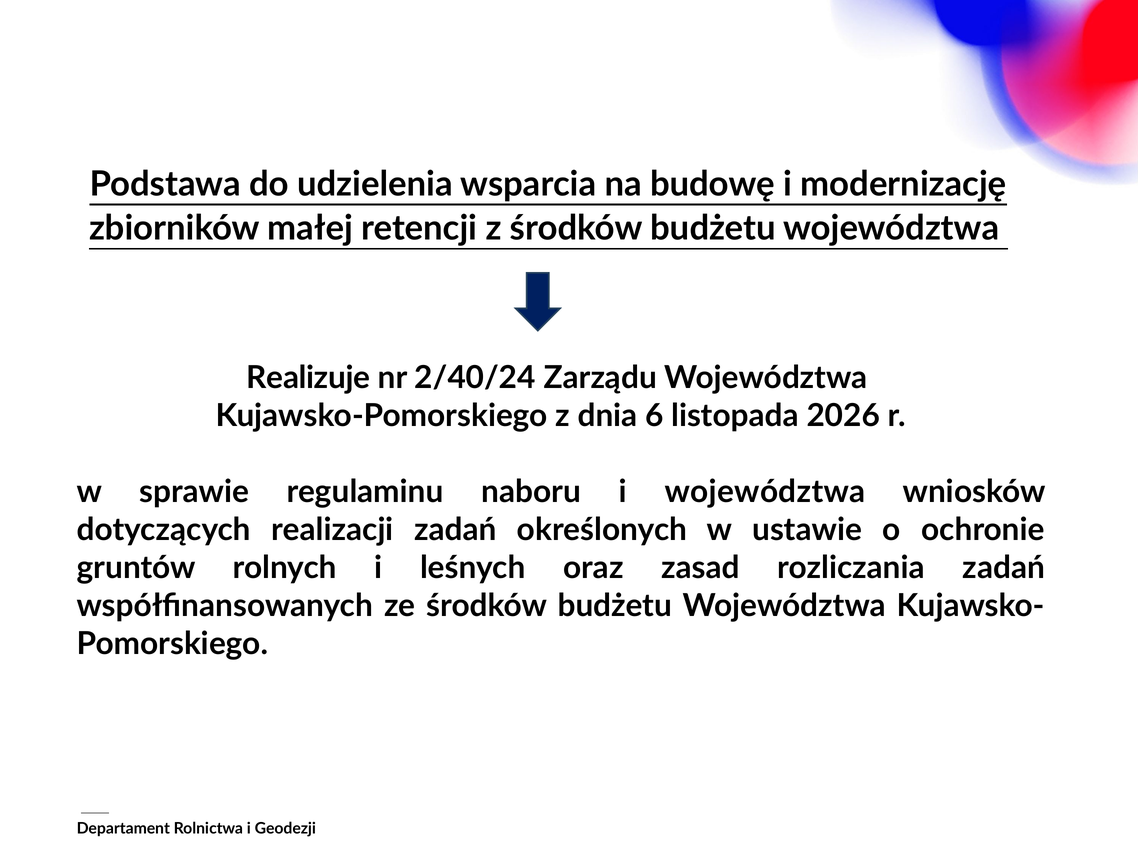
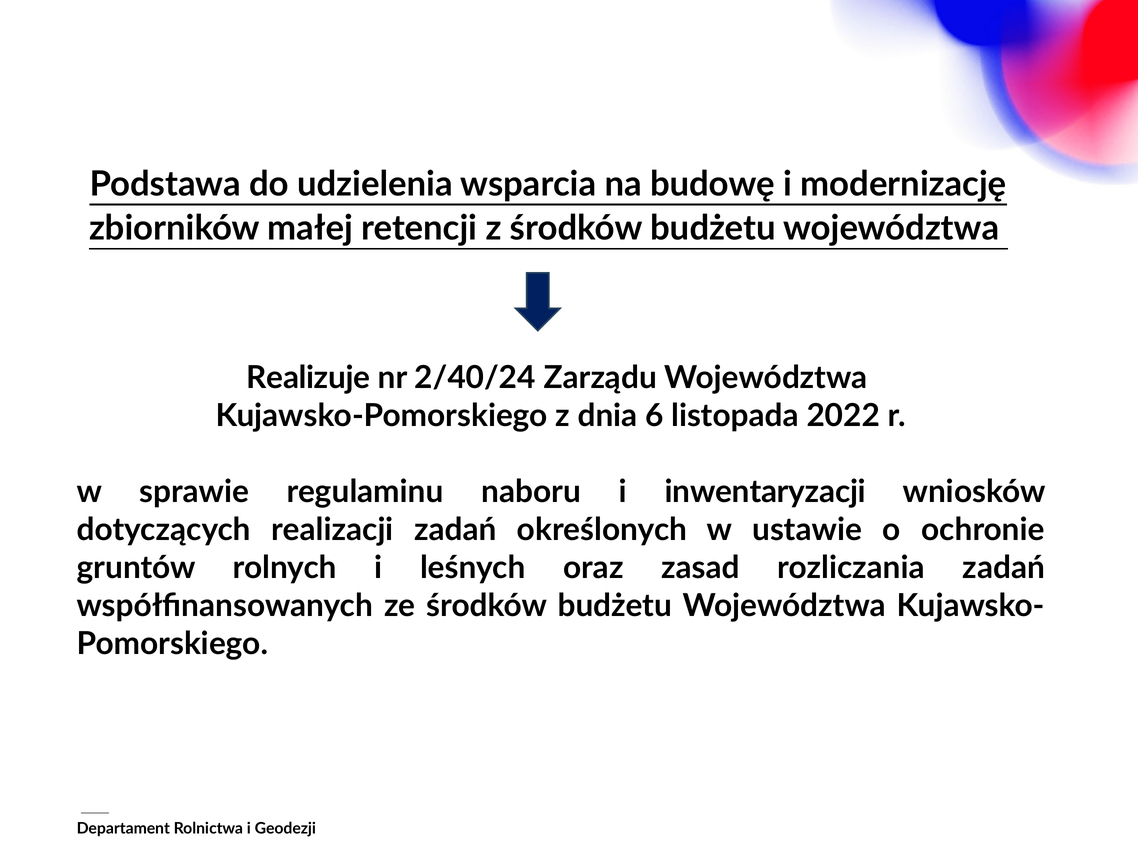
2026: 2026 -> 2022
i województwa: województwa -> inwentaryzacji
